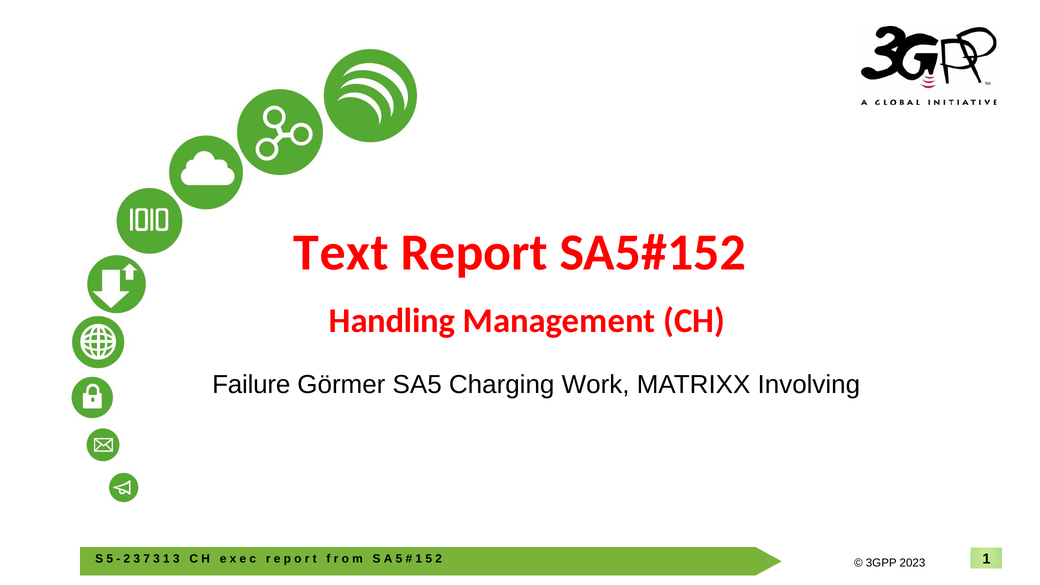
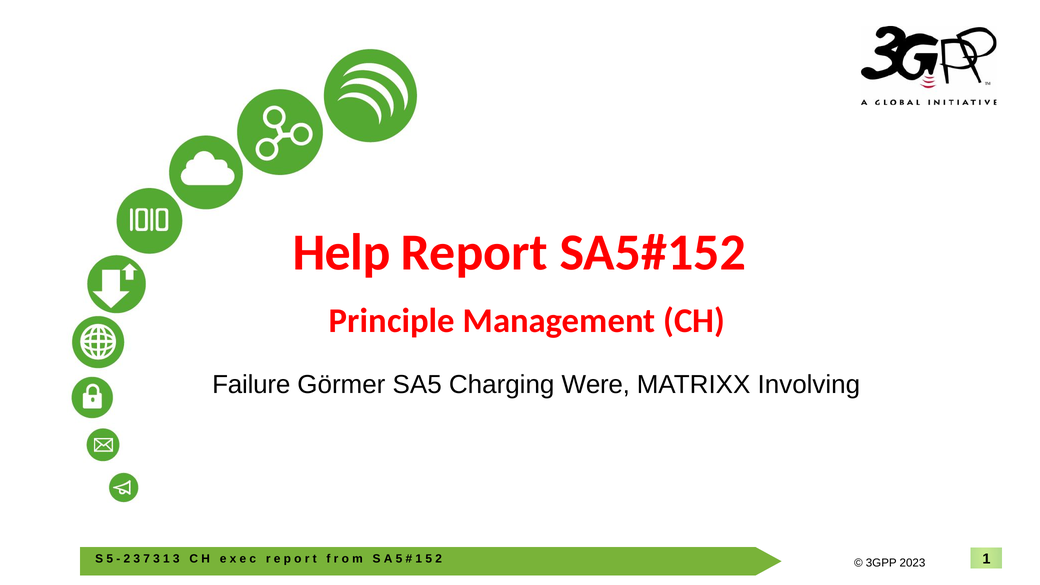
Text: Text -> Help
Handling: Handling -> Principle
Work: Work -> Were
